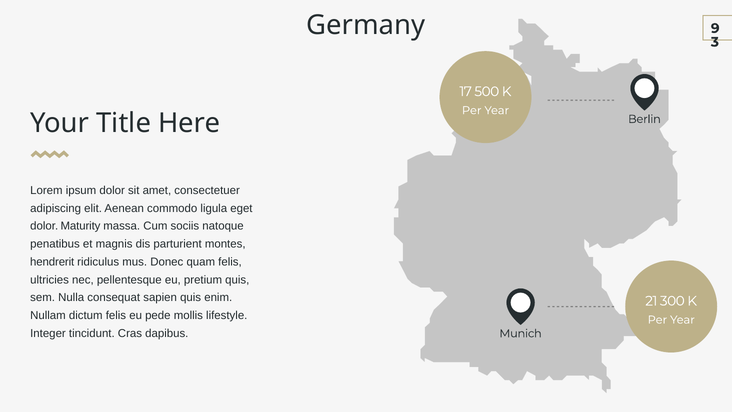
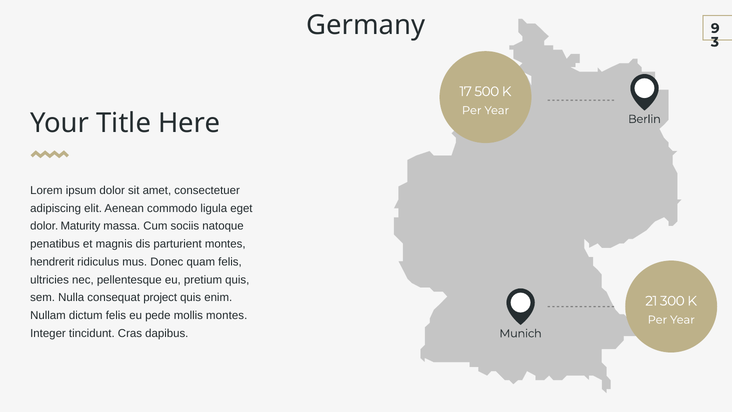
sapien: sapien -> project
mollis lifestyle: lifestyle -> montes
